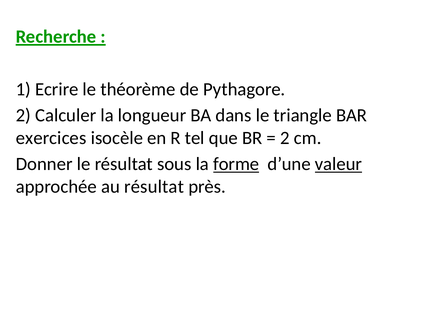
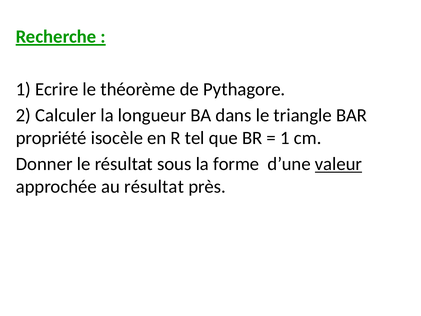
exercices: exercices -> propriété
2 at (285, 138): 2 -> 1
forme underline: present -> none
